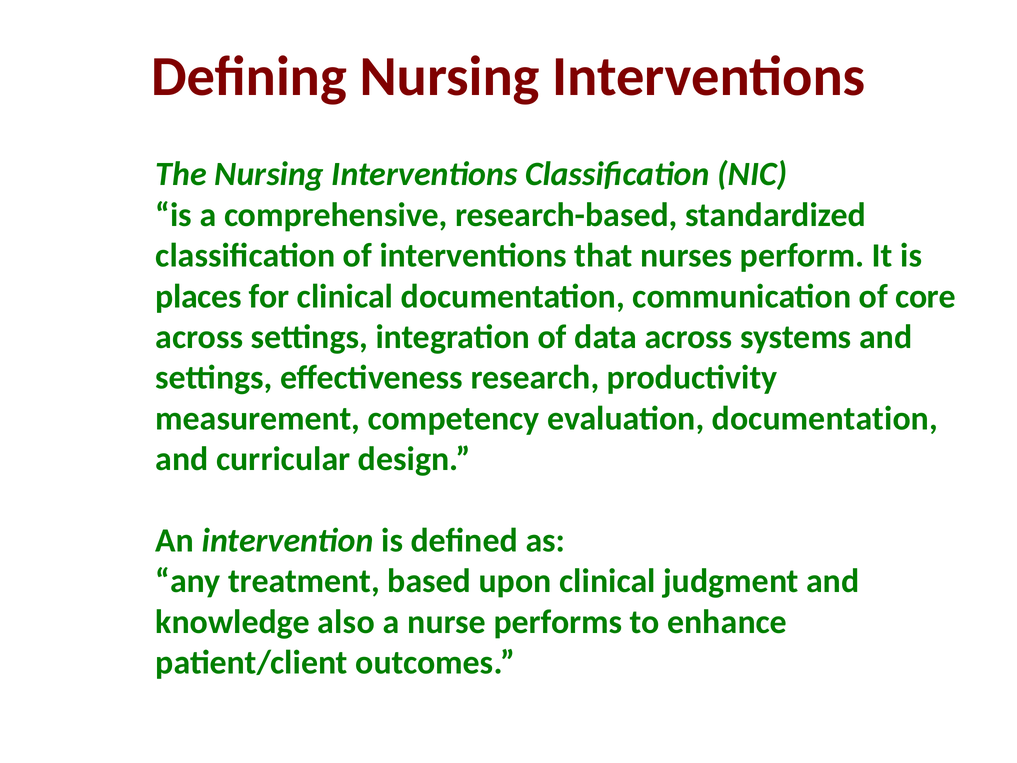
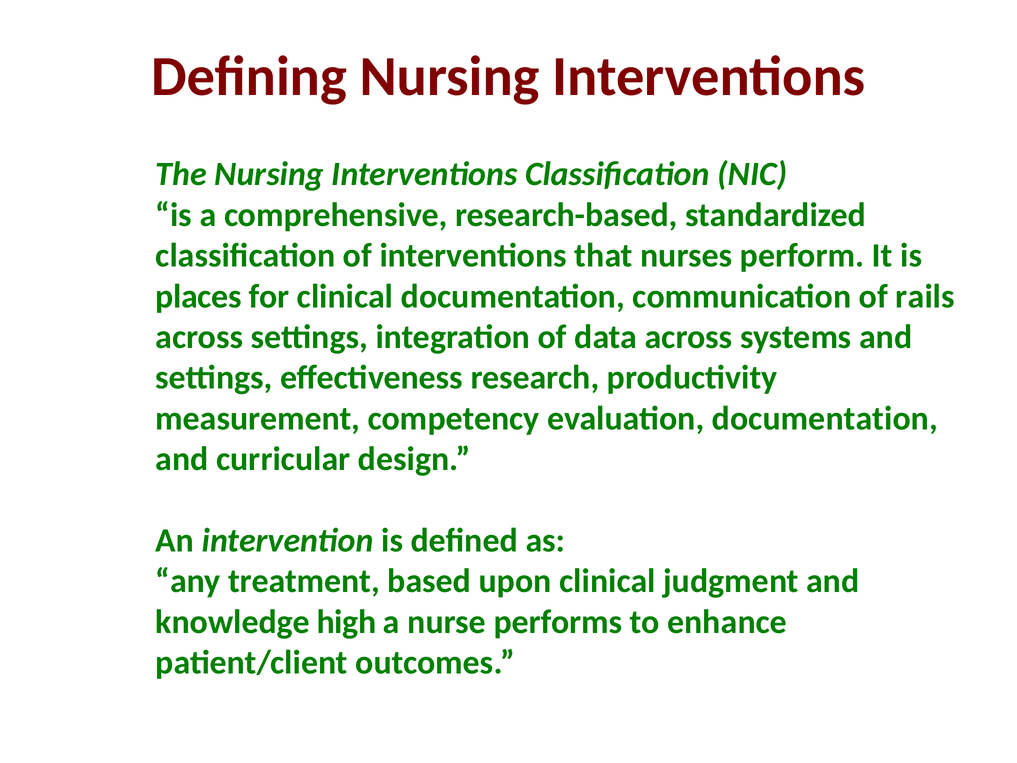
core: core -> rails
also: also -> high
